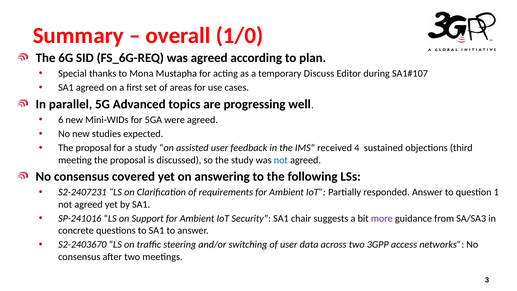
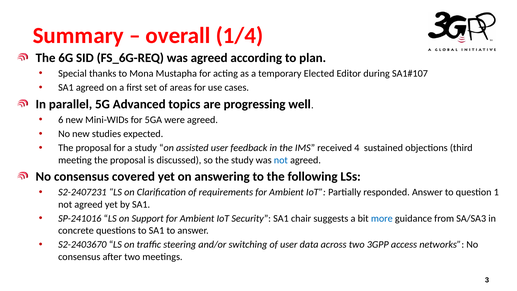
1/0: 1/0 -> 1/4
Discuss: Discuss -> Elected
more colour: purple -> blue
